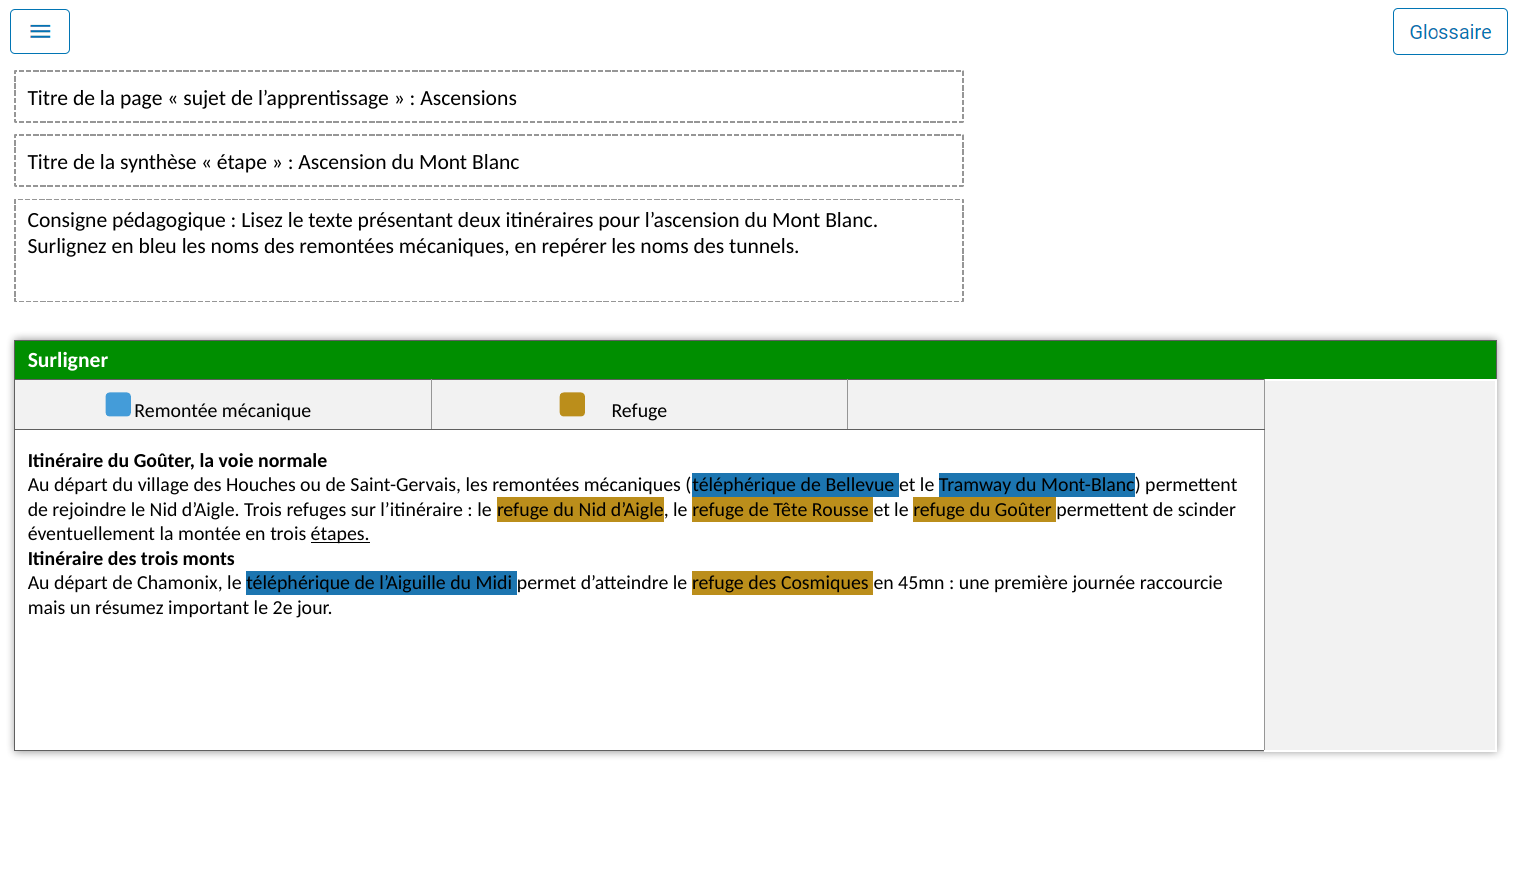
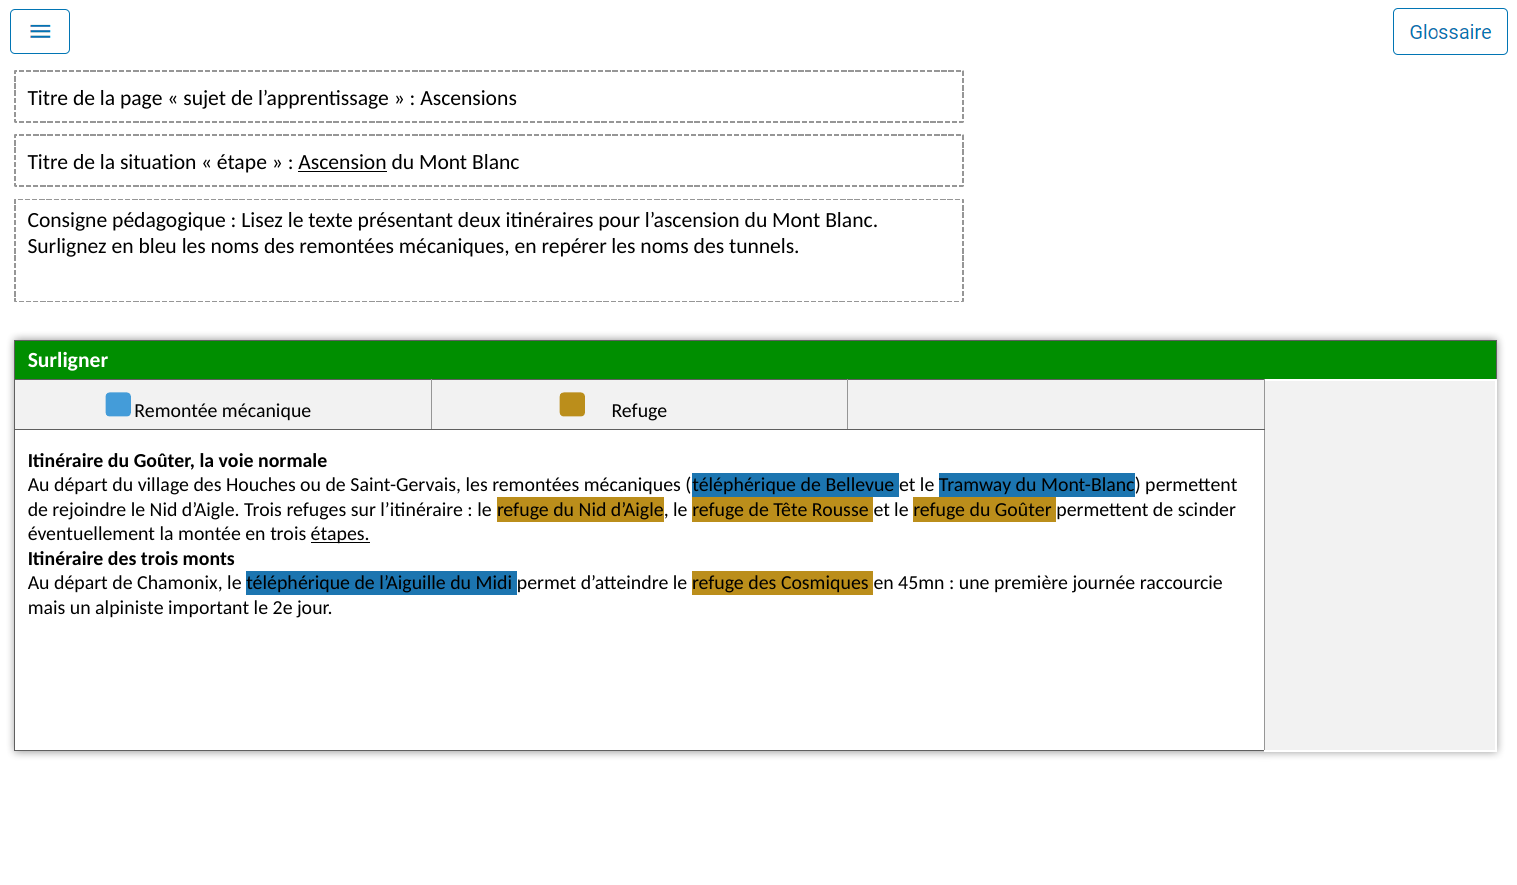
synthèse: synthèse -> situation
Ascension underline: none -> present
résumez: résumez -> alpiniste
